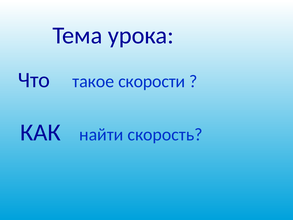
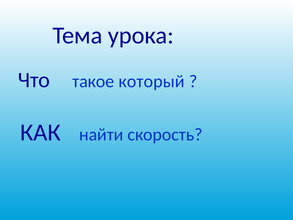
скорости: скорости -> который
